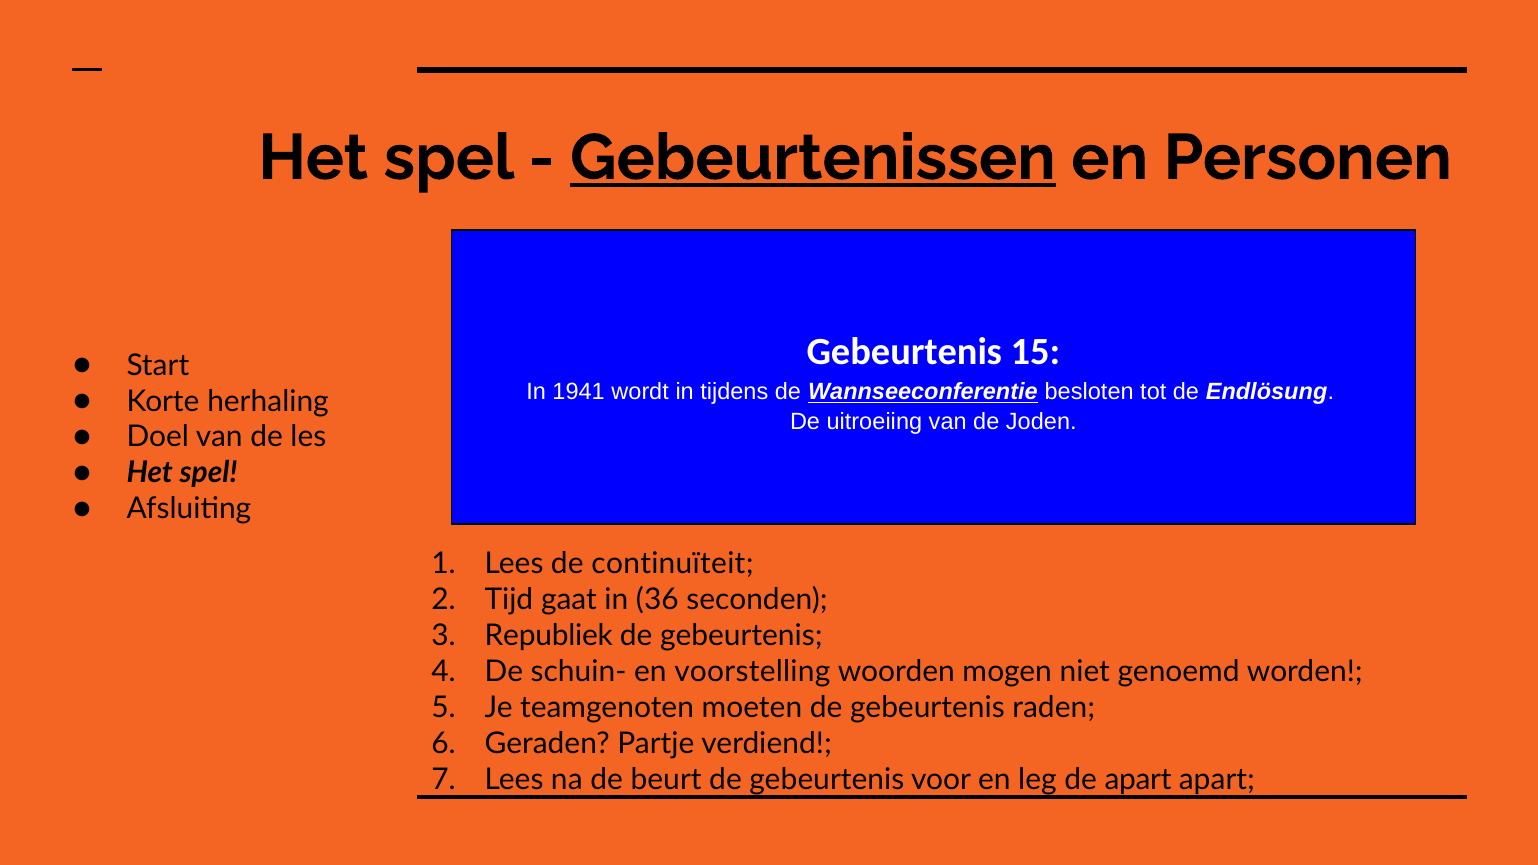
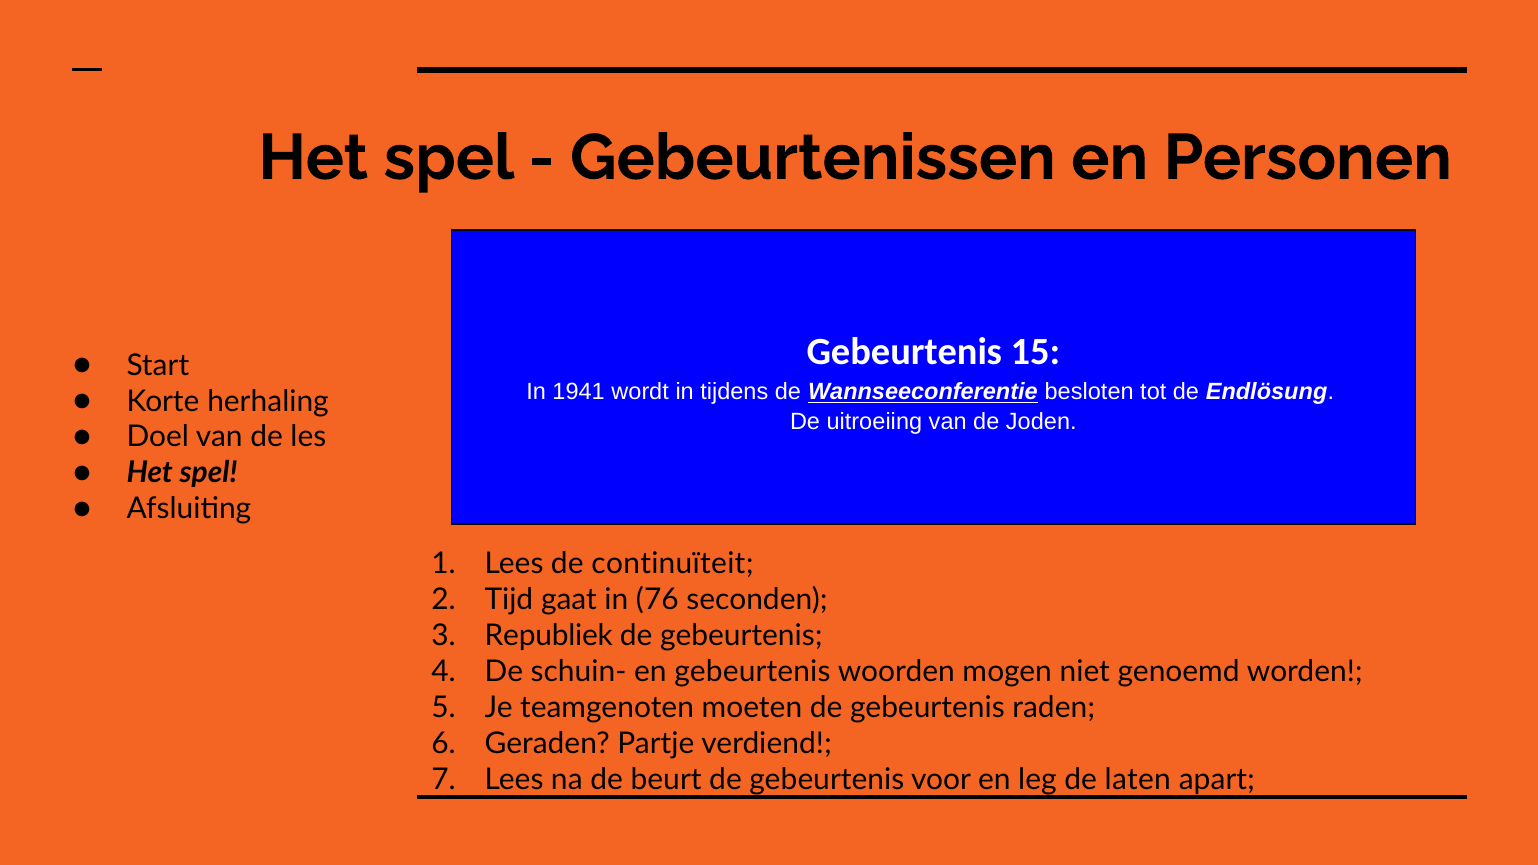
Gebeurtenissen underline: present -> none
36: 36 -> 76
en voorstelling: voorstelling -> gebeurtenis
de apart: apart -> laten
